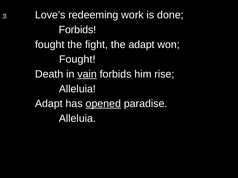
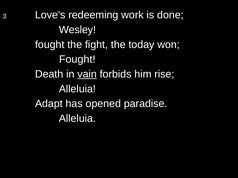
Forbids at (77, 30): Forbids -> Wesley
the adapt: adapt -> today
opened underline: present -> none
